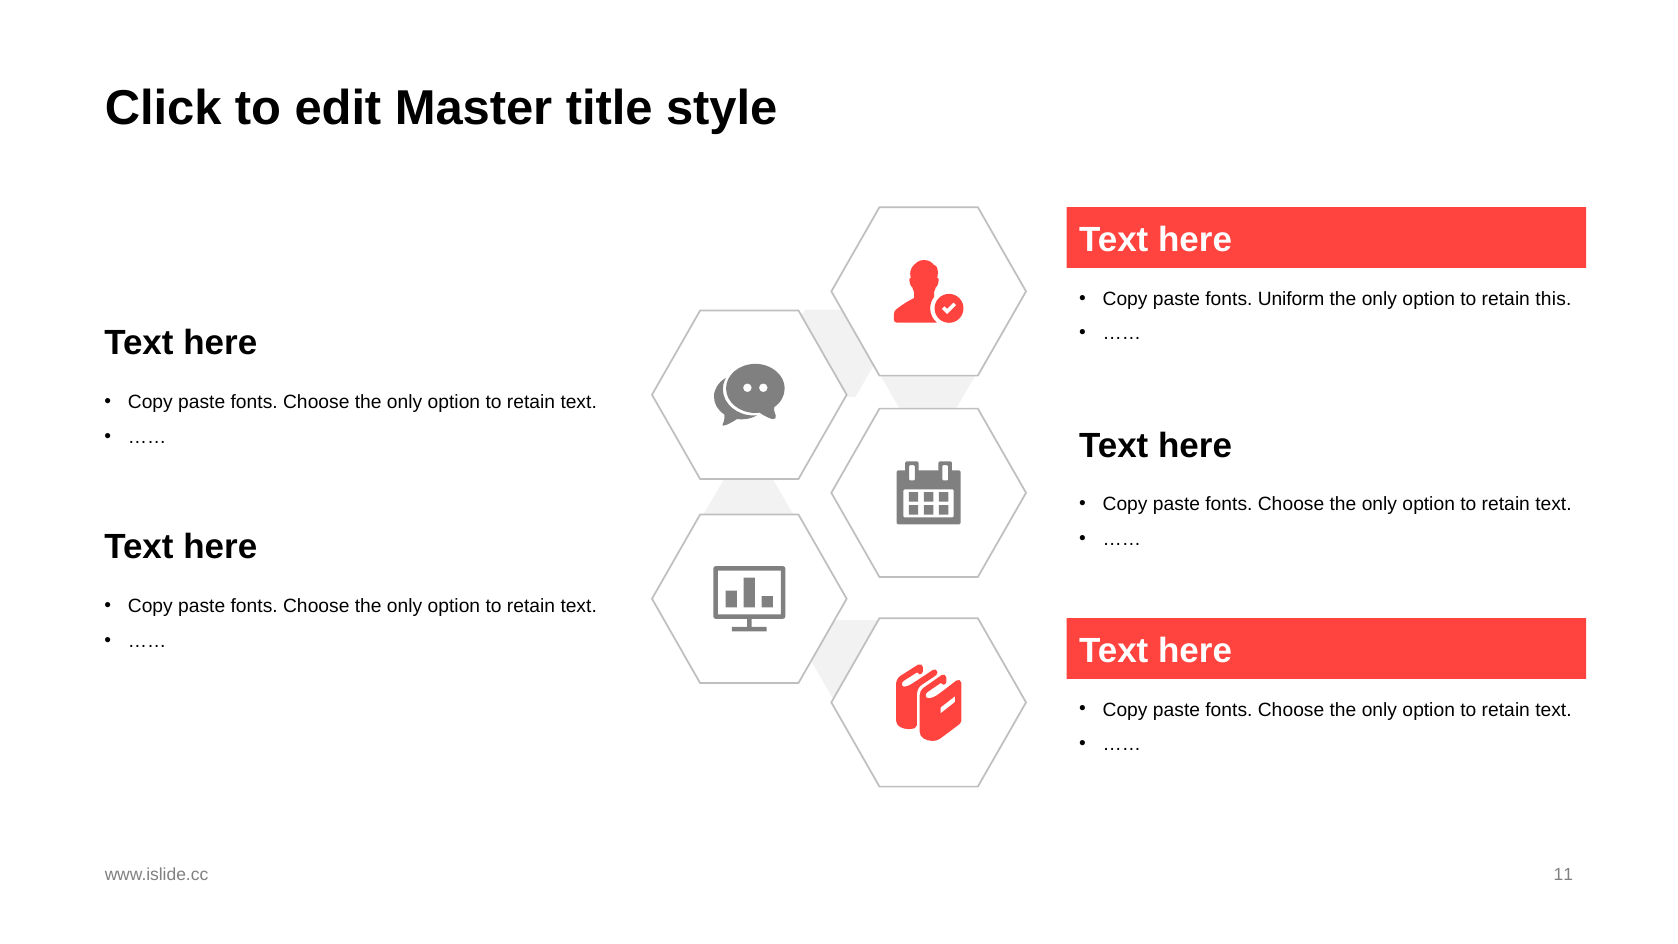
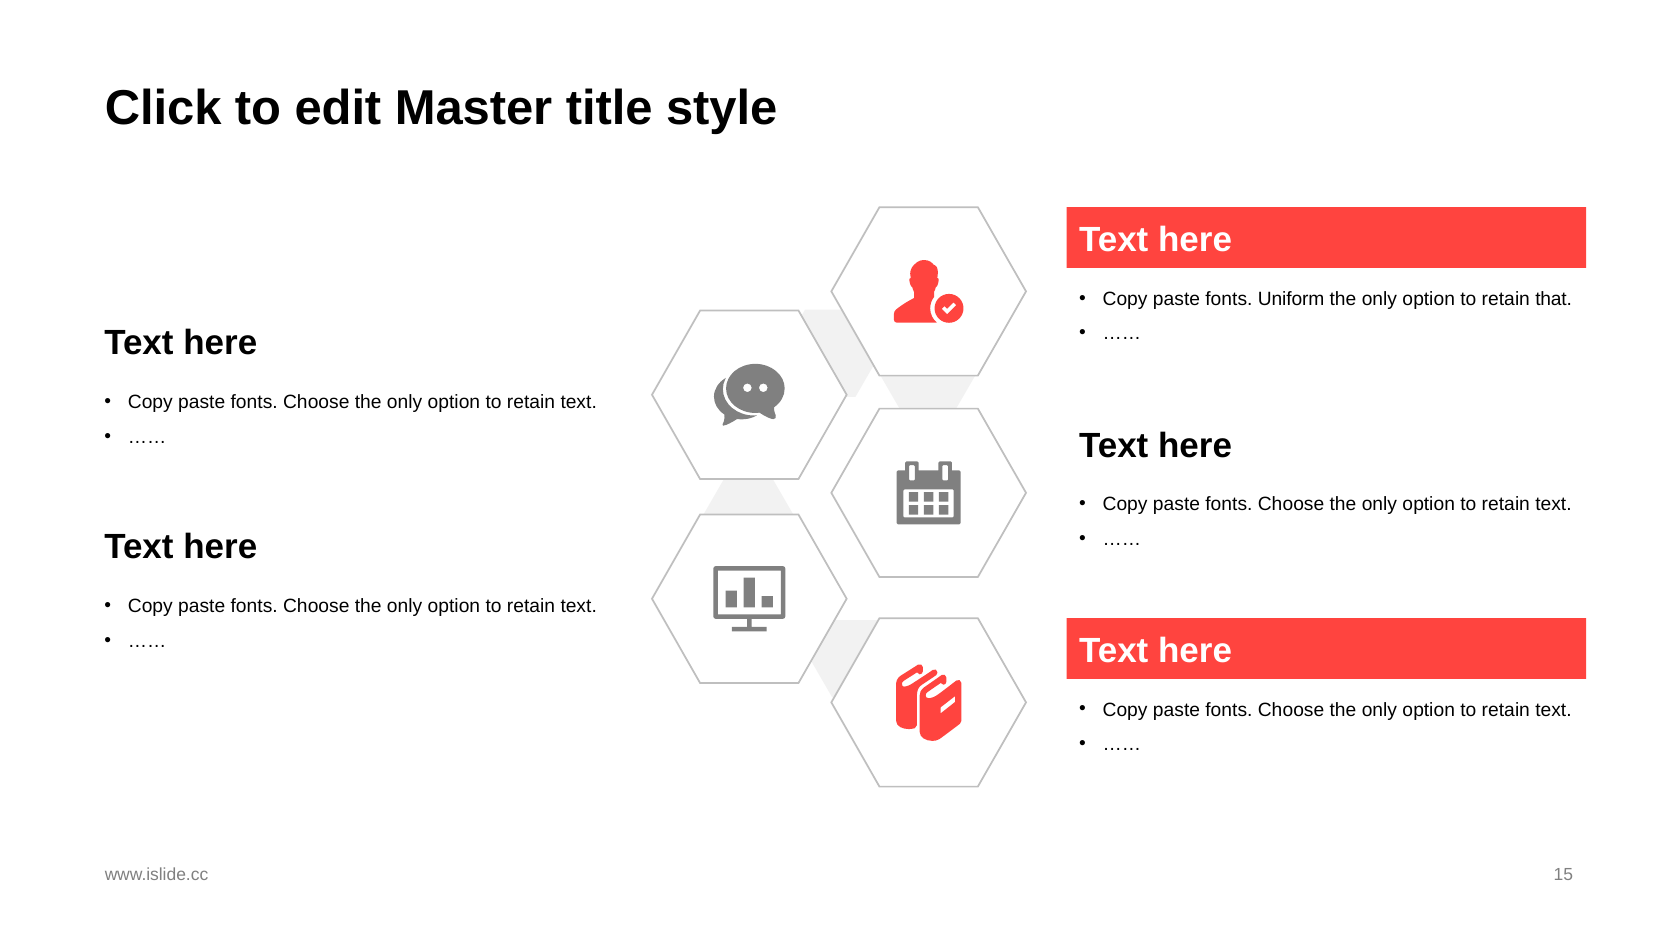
this: this -> that
11: 11 -> 15
